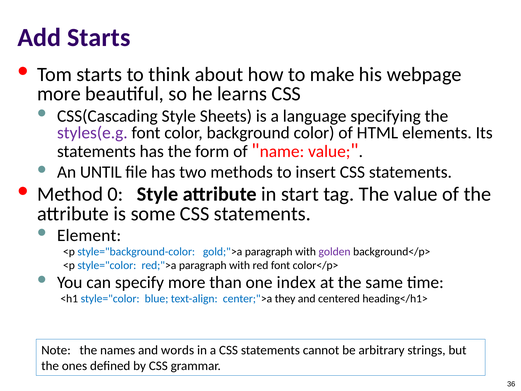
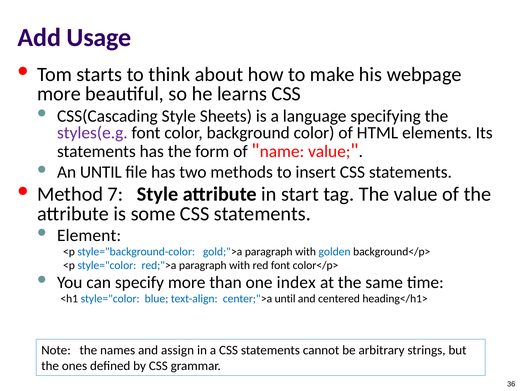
Add Starts: Starts -> Usage
0: 0 -> 7
golden colour: purple -> blue
center;">a they: they -> until
words: words -> assign
